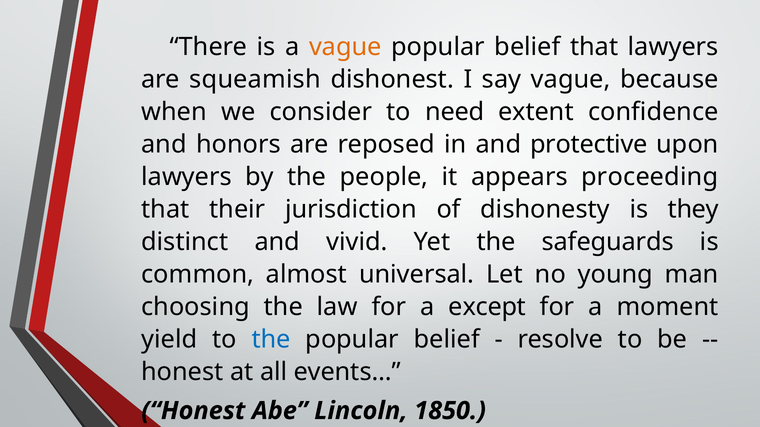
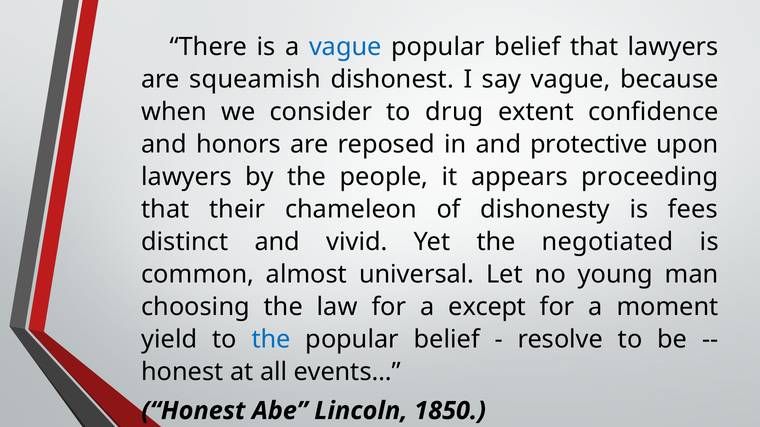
vague at (345, 47) colour: orange -> blue
need: need -> drug
jurisdiction: jurisdiction -> chameleon
they: they -> fees
safeguards: safeguards -> negotiated
